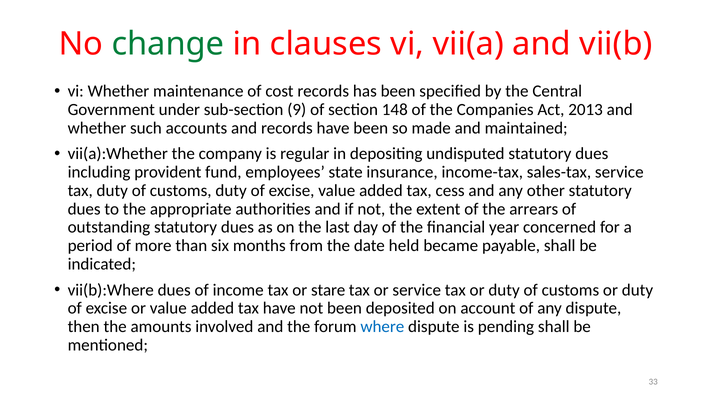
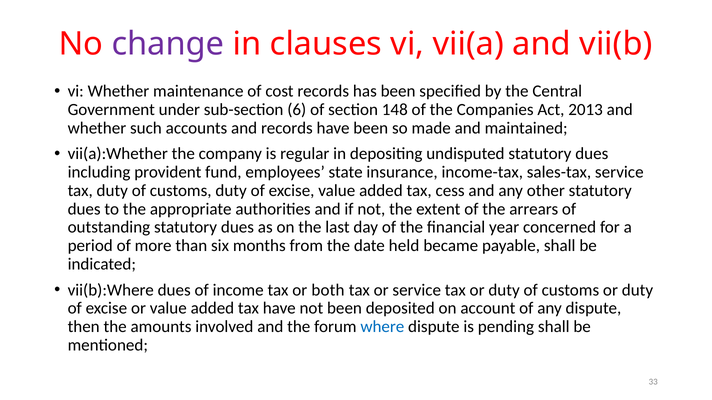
change colour: green -> purple
9: 9 -> 6
stare: stare -> both
